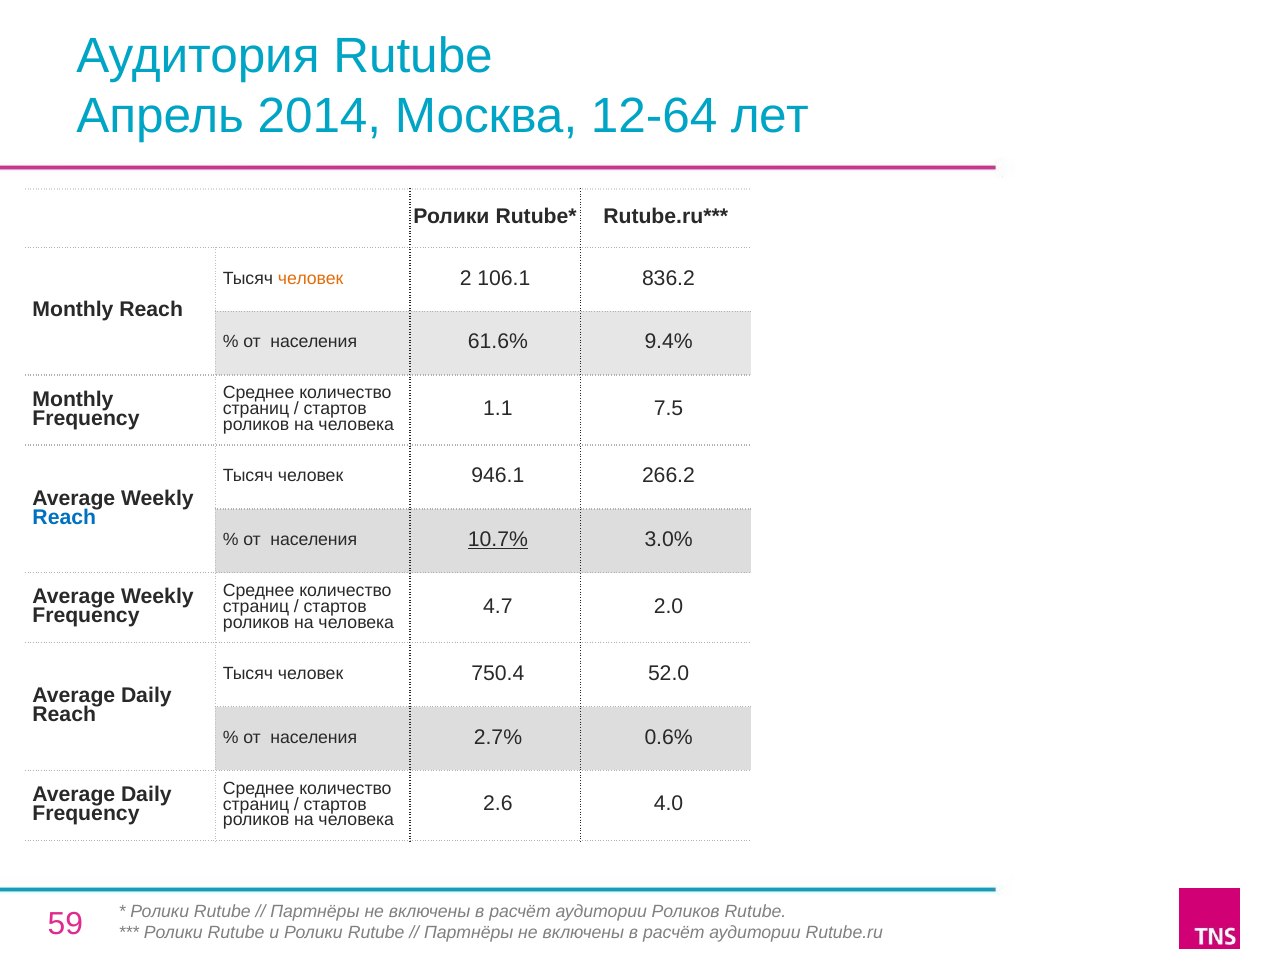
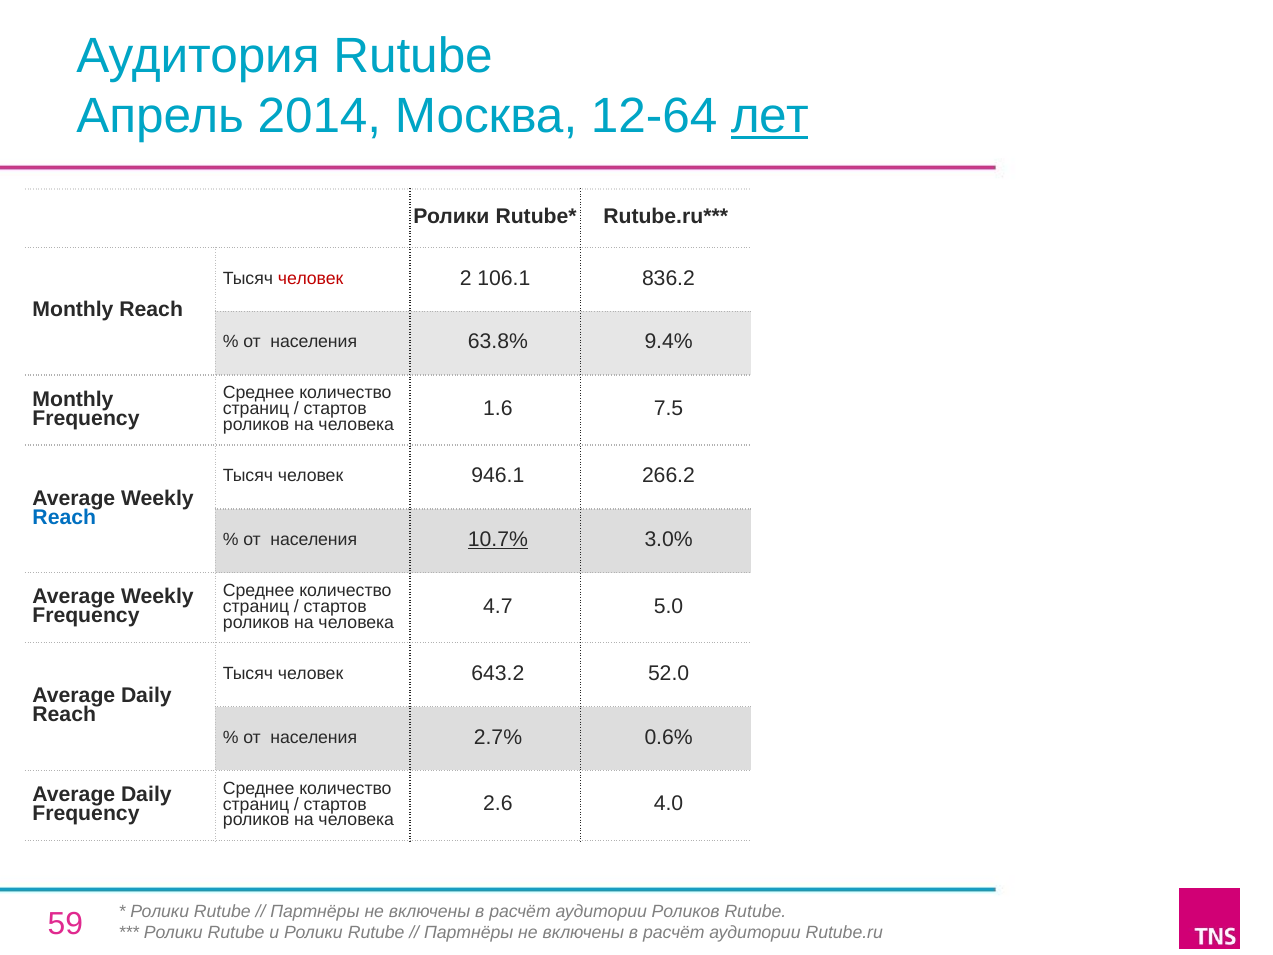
лет underline: none -> present
человек at (311, 278) colour: orange -> red
61.6%: 61.6% -> 63.8%
1.1: 1.1 -> 1.6
2.0: 2.0 -> 5.0
750.4: 750.4 -> 643.2
